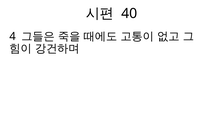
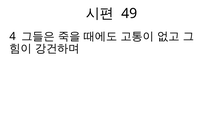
40: 40 -> 49
